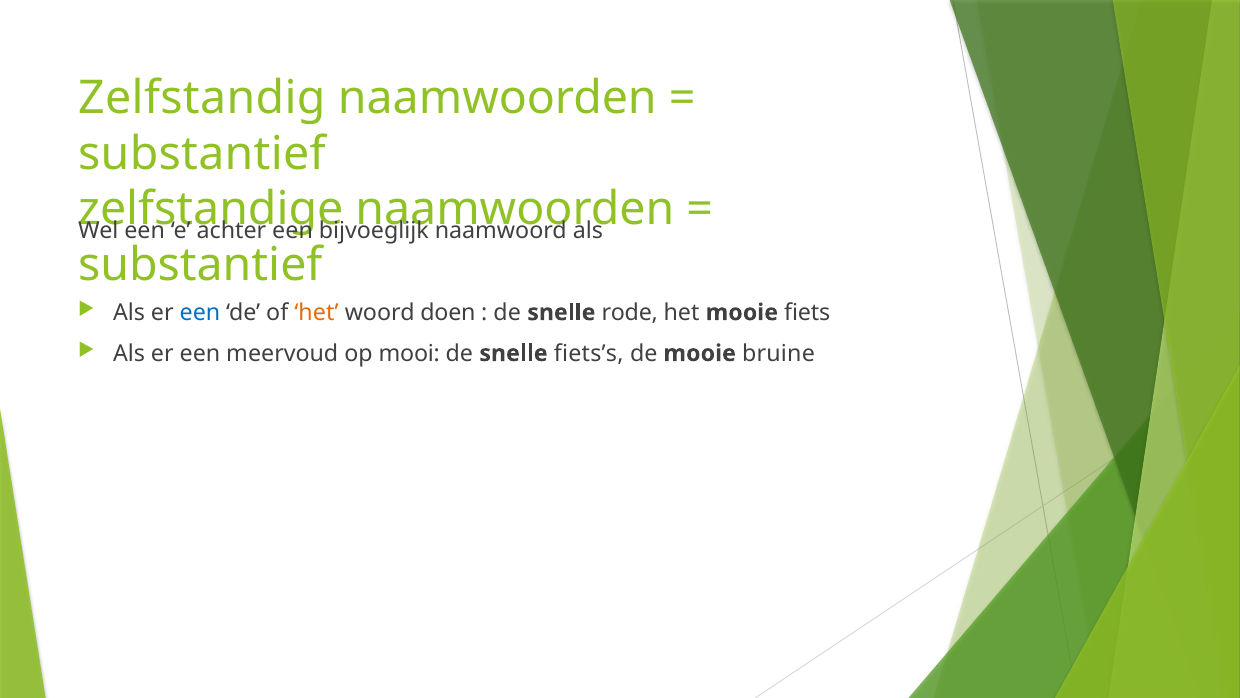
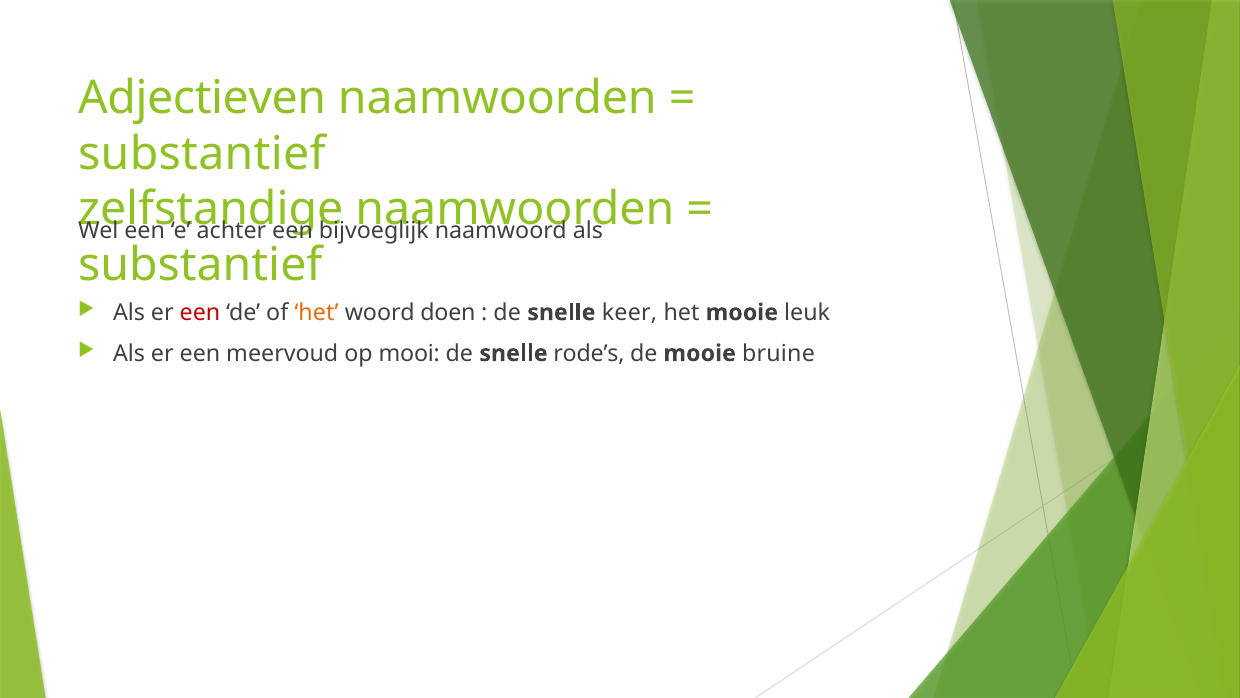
Zelfstandig: Zelfstandig -> Adjectieven
een at (200, 312) colour: blue -> red
rode: rode -> keer
fiets: fiets -> leuk
fiets’s: fiets’s -> rode’s
